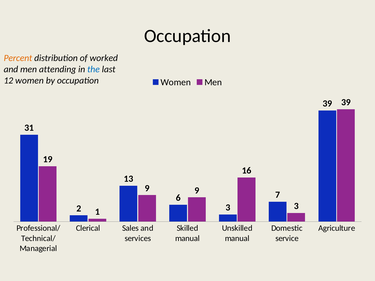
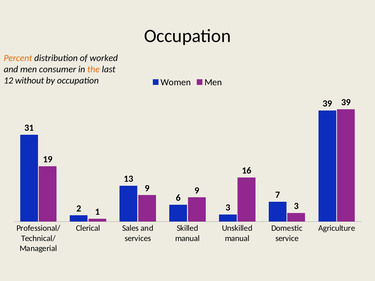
attending: attending -> consumer
the colour: blue -> orange
12 women: women -> without
